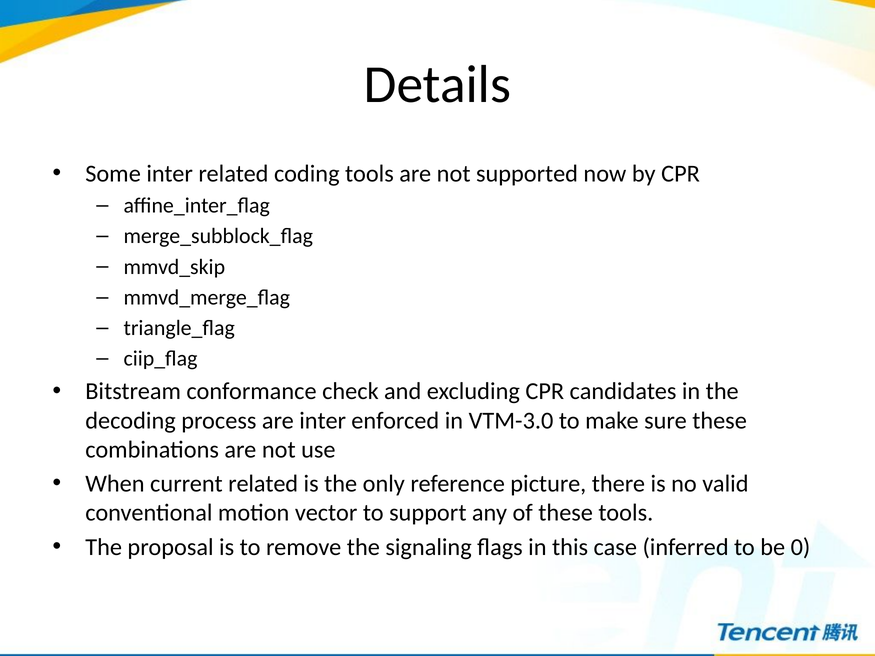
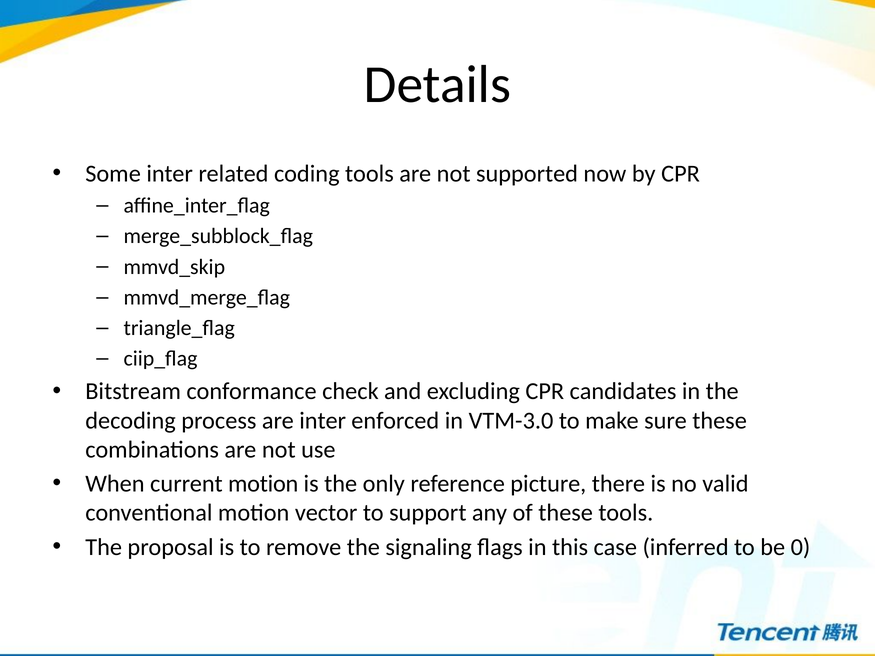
current related: related -> motion
